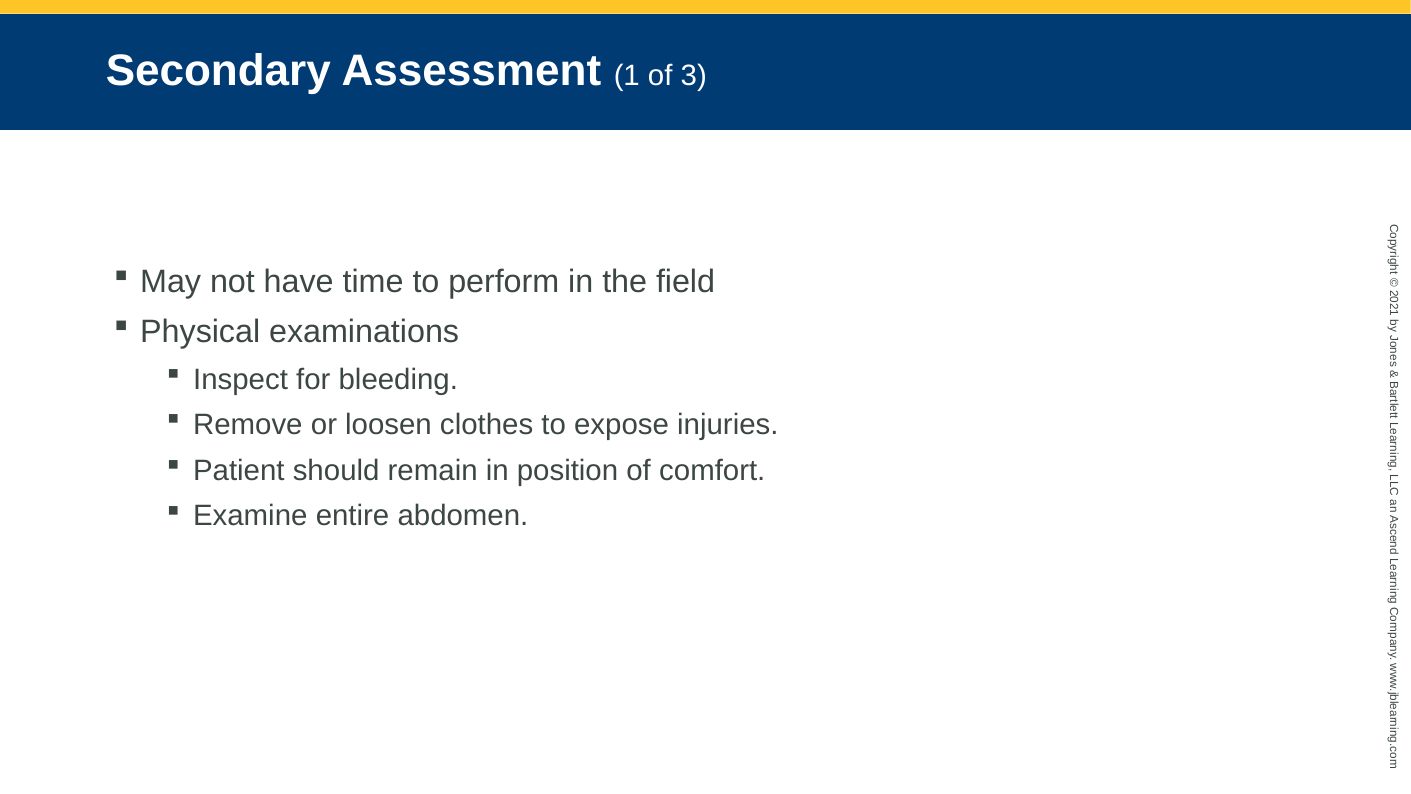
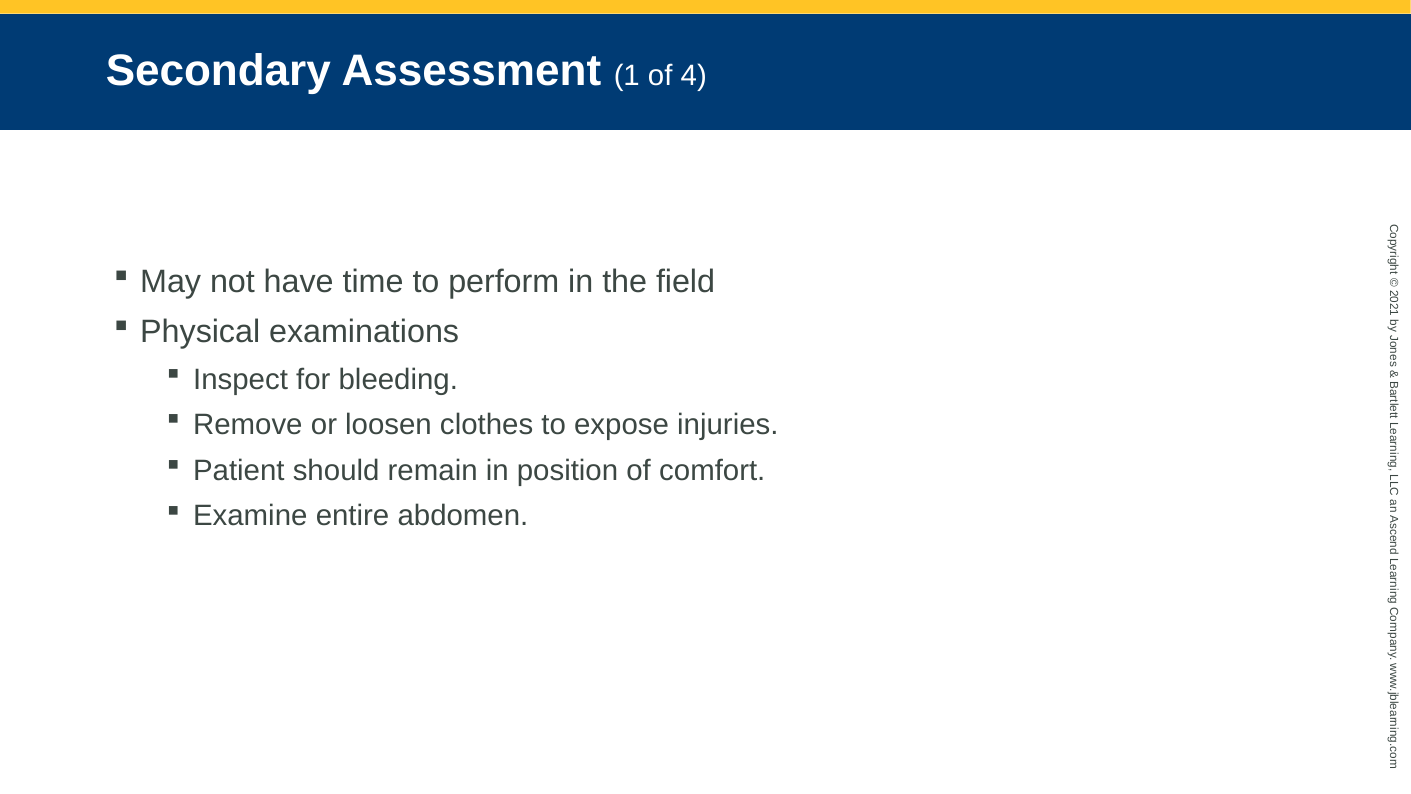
3: 3 -> 4
